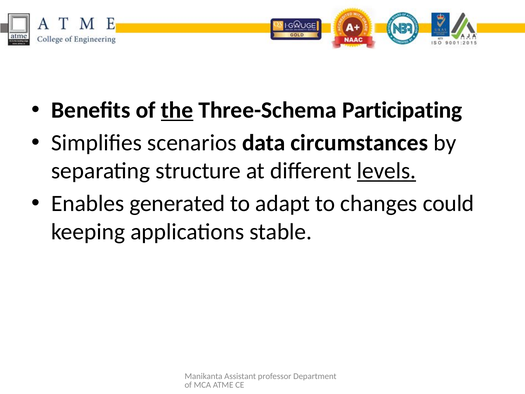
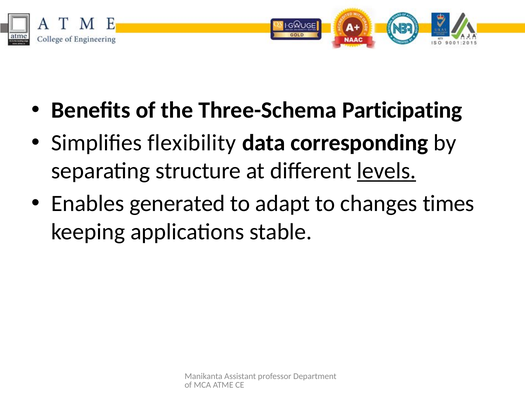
the underline: present -> none
scenarios: scenarios -> flexibility
circumstances: circumstances -> corresponding
could: could -> times
